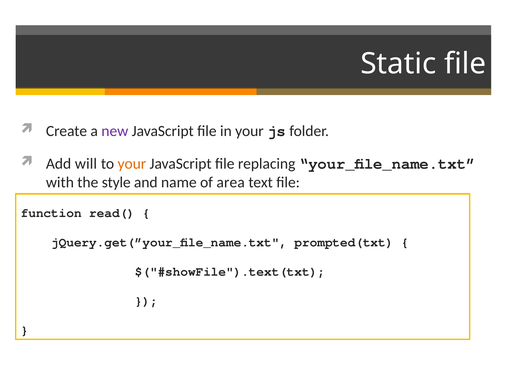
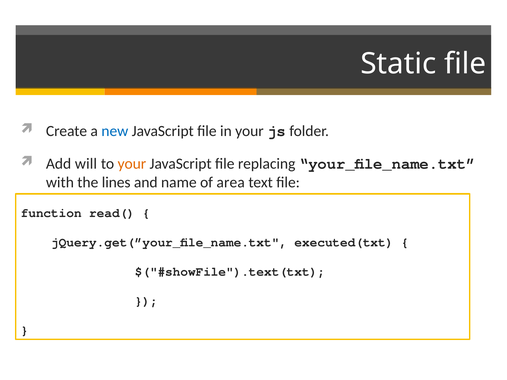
new colour: purple -> blue
style: style -> lines
prompted(txt: prompted(txt -> executed(txt
